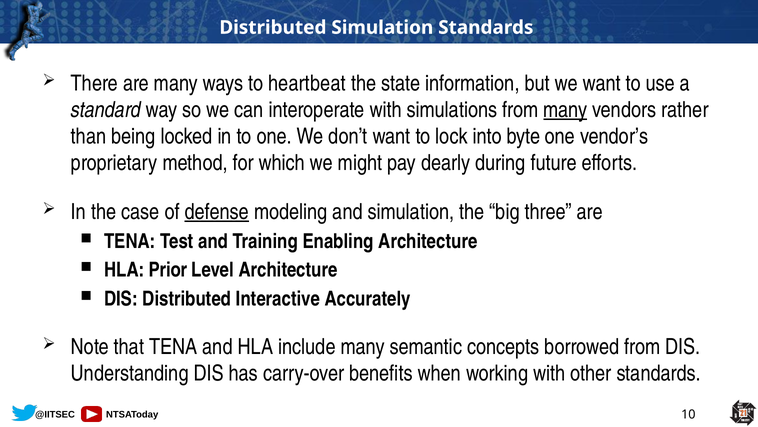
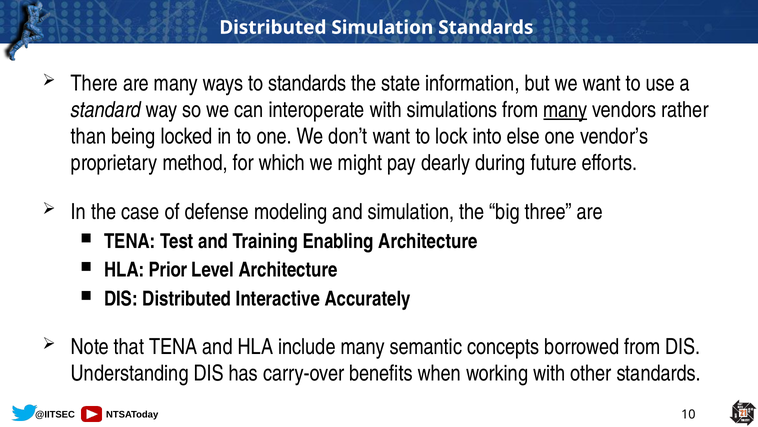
to heartbeat: heartbeat -> standards
byte: byte -> else
defense underline: present -> none
